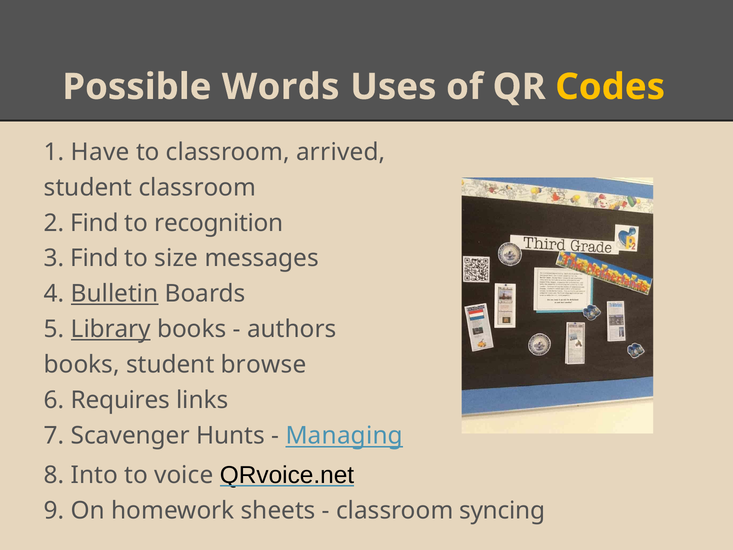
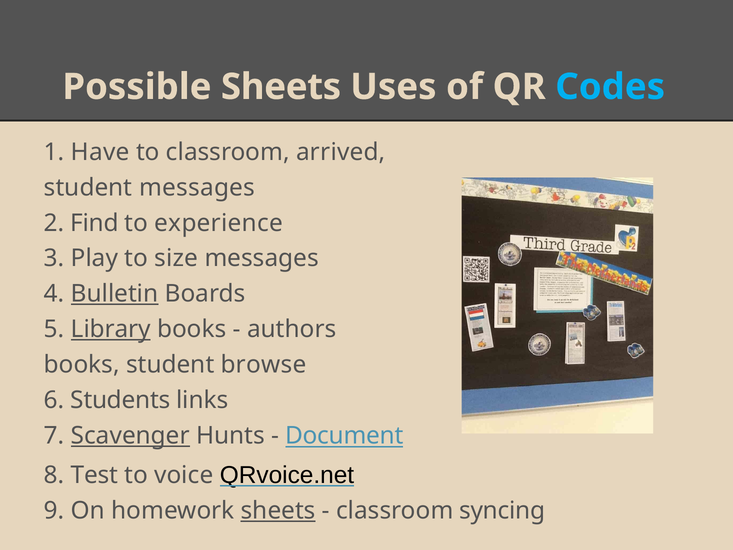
Possible Words: Words -> Sheets
Codes colour: yellow -> light blue
student classroom: classroom -> messages
recognition: recognition -> experience
3 Find: Find -> Play
Requires: Requires -> Students
Scavenger underline: none -> present
Managing: Managing -> Document
Into: Into -> Test
sheets at (278, 510) underline: none -> present
